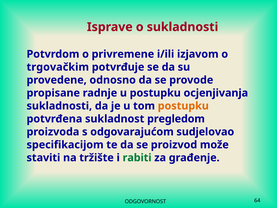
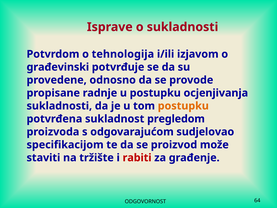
privremene: privremene -> tehnologija
trgovačkim: trgovačkim -> građevinski
rabiti colour: green -> red
